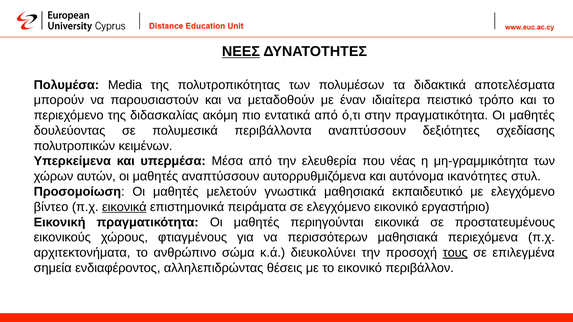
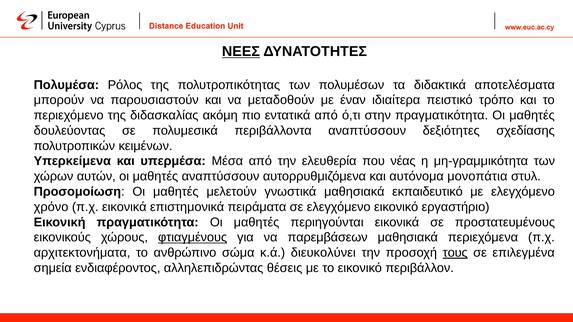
Media: Media -> Ρόλος
ικανότητες: ικανότητες -> μονοπάτια
βίντεο: βίντεο -> χρόνο
εικονικά at (124, 207) underline: present -> none
φτιαγμένους underline: none -> present
περισσότερων: περισσότερων -> παρεμβάσεων
